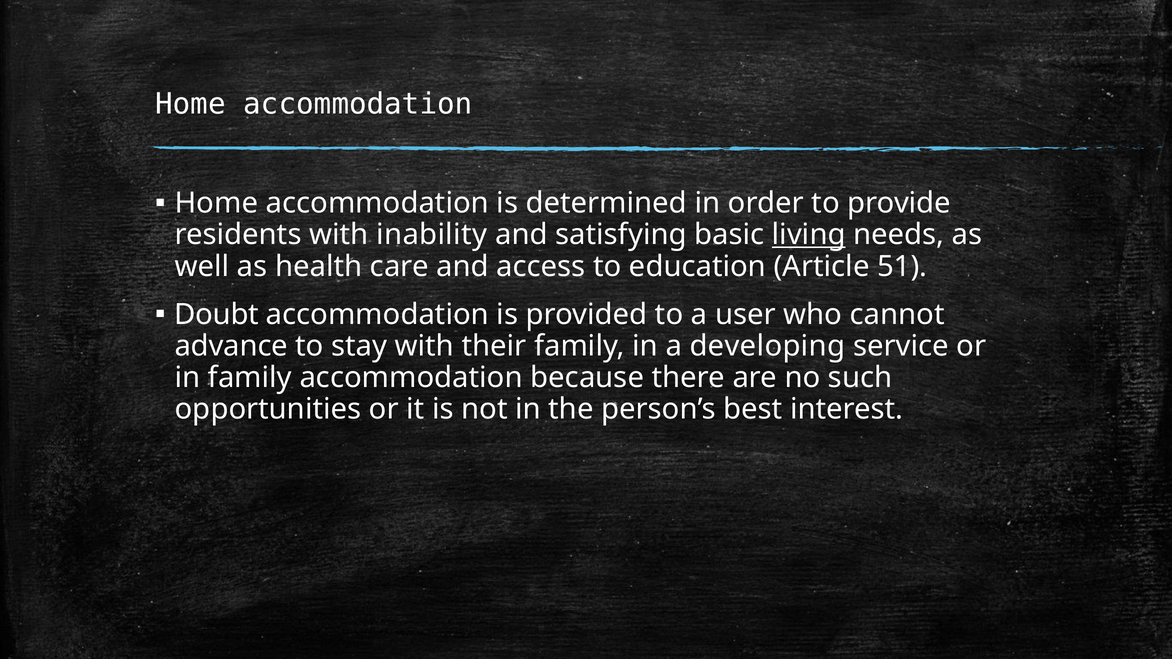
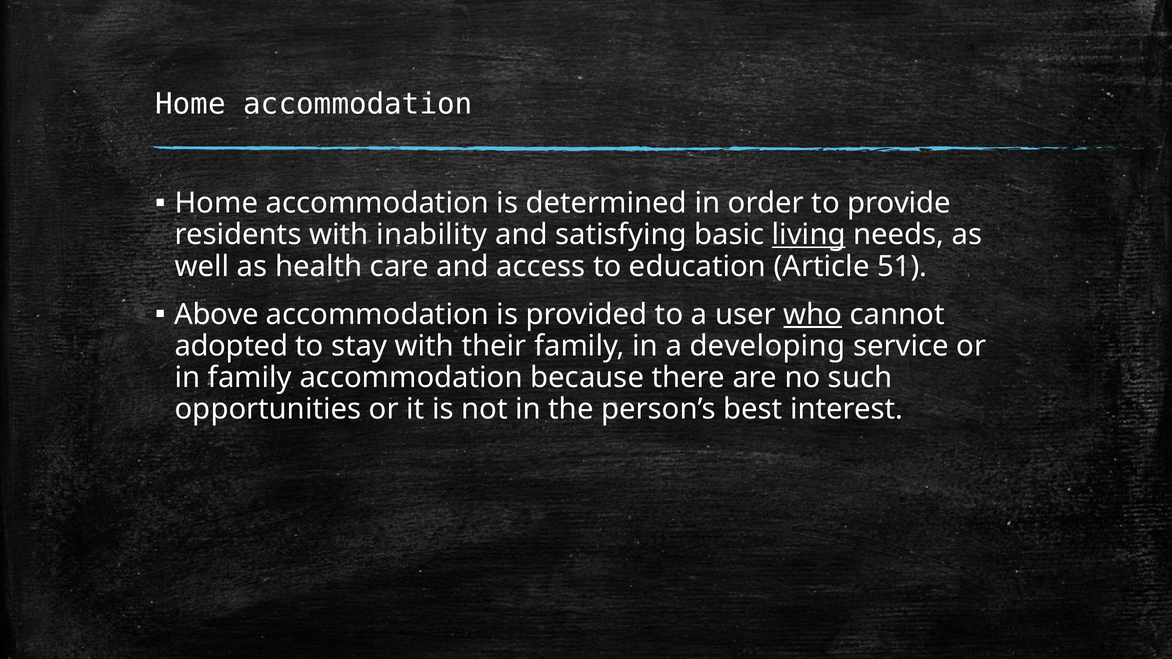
Doubt: Doubt -> Above
who underline: none -> present
advance: advance -> adopted
